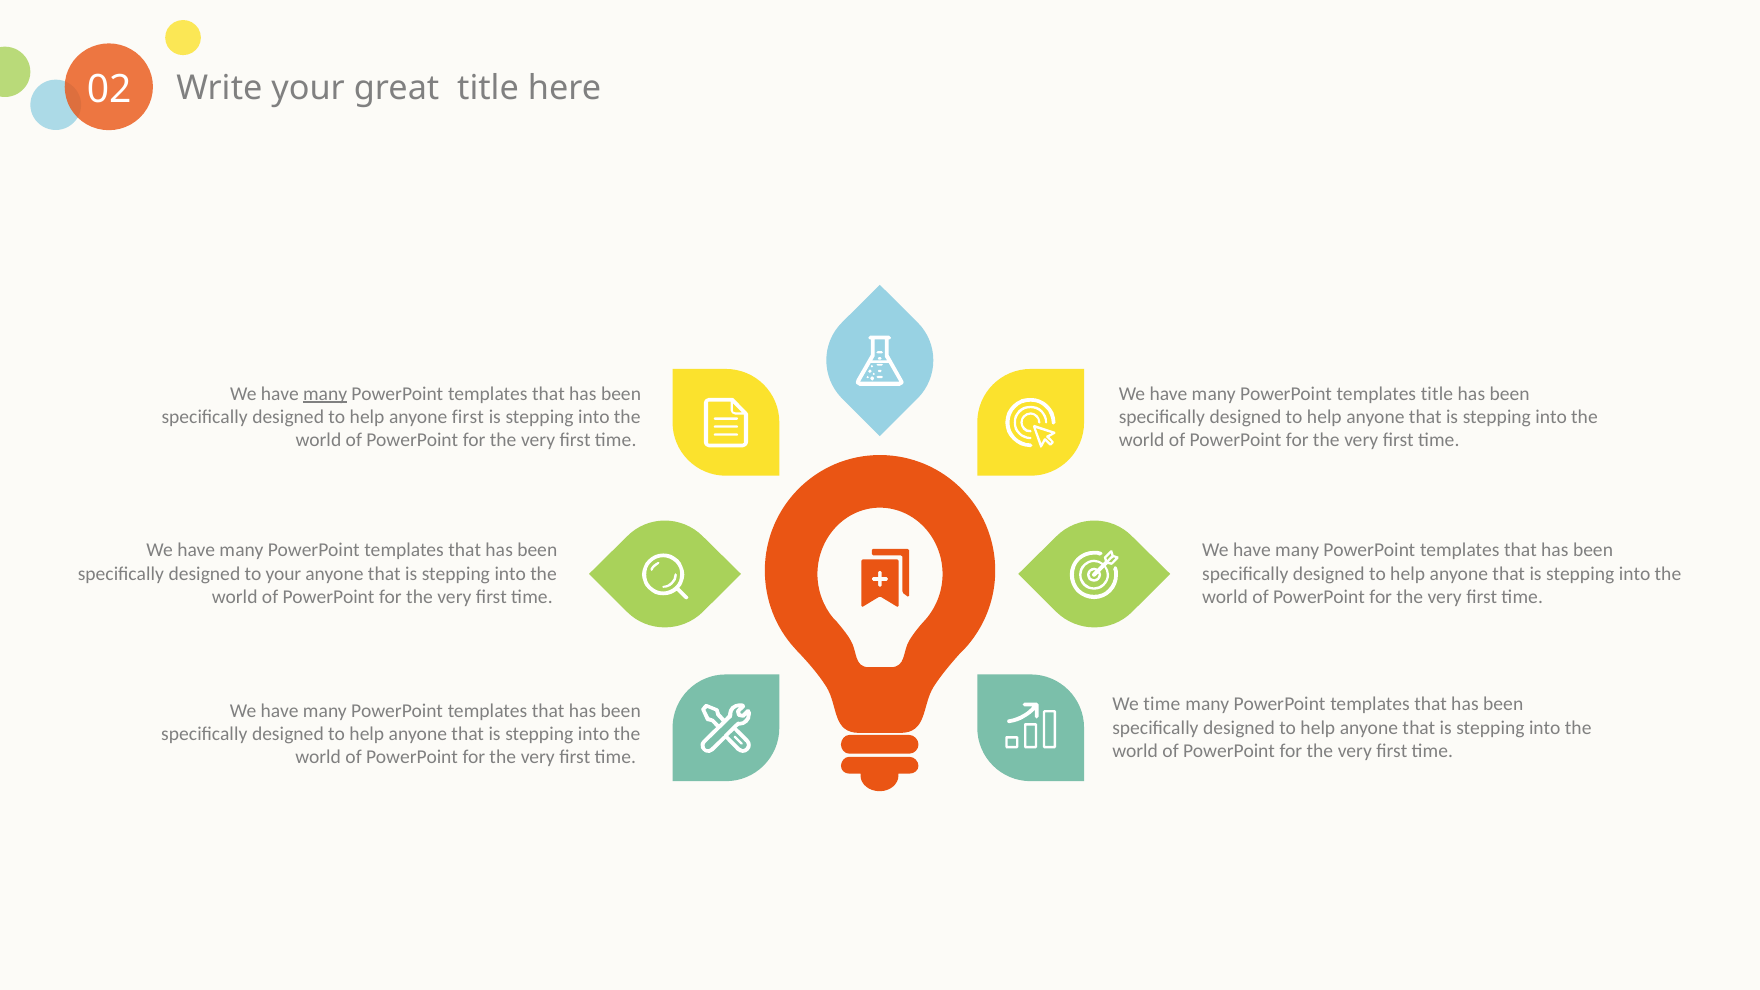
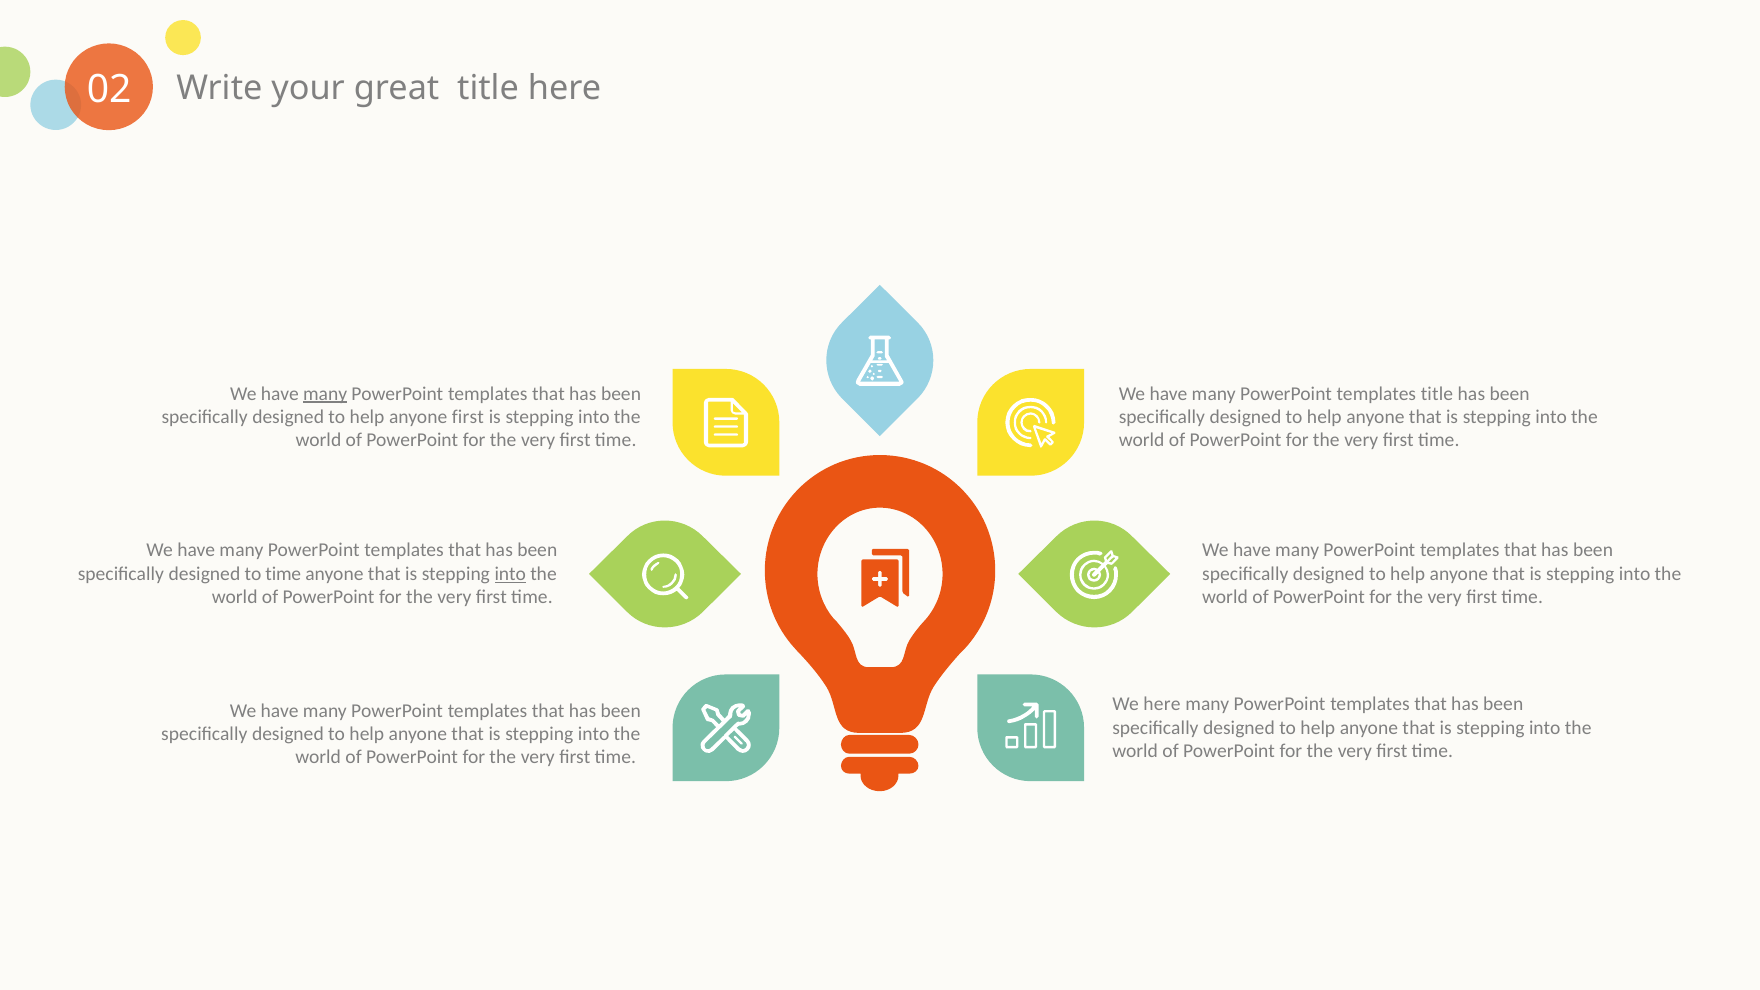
to your: your -> time
into at (510, 574) underline: none -> present
We time: time -> here
